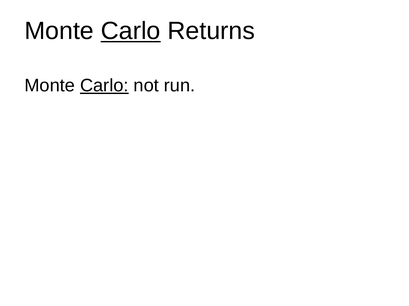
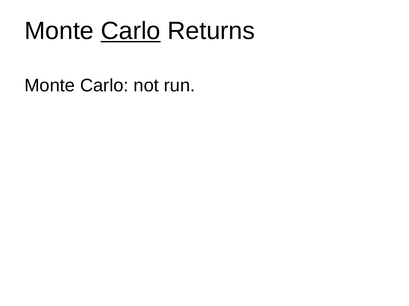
Carlo at (104, 86) underline: present -> none
